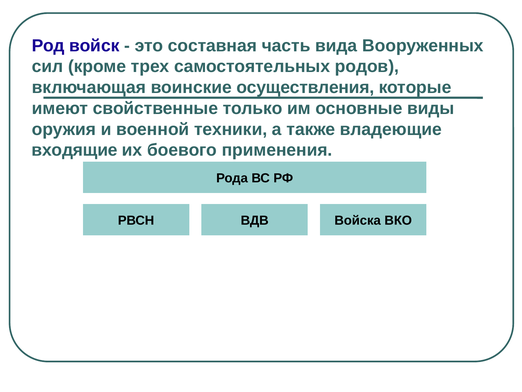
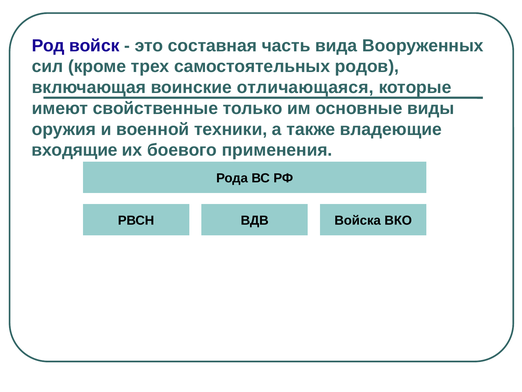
осуществления: осуществления -> отличающаяся
